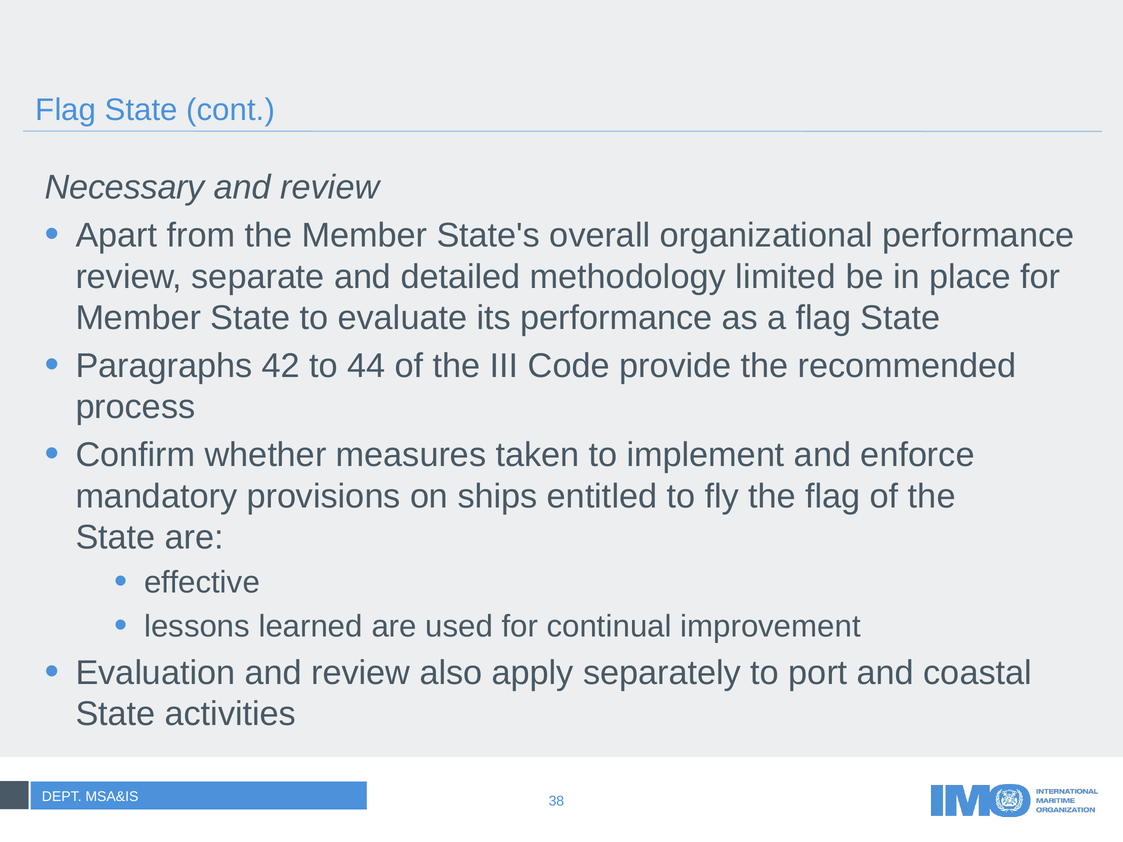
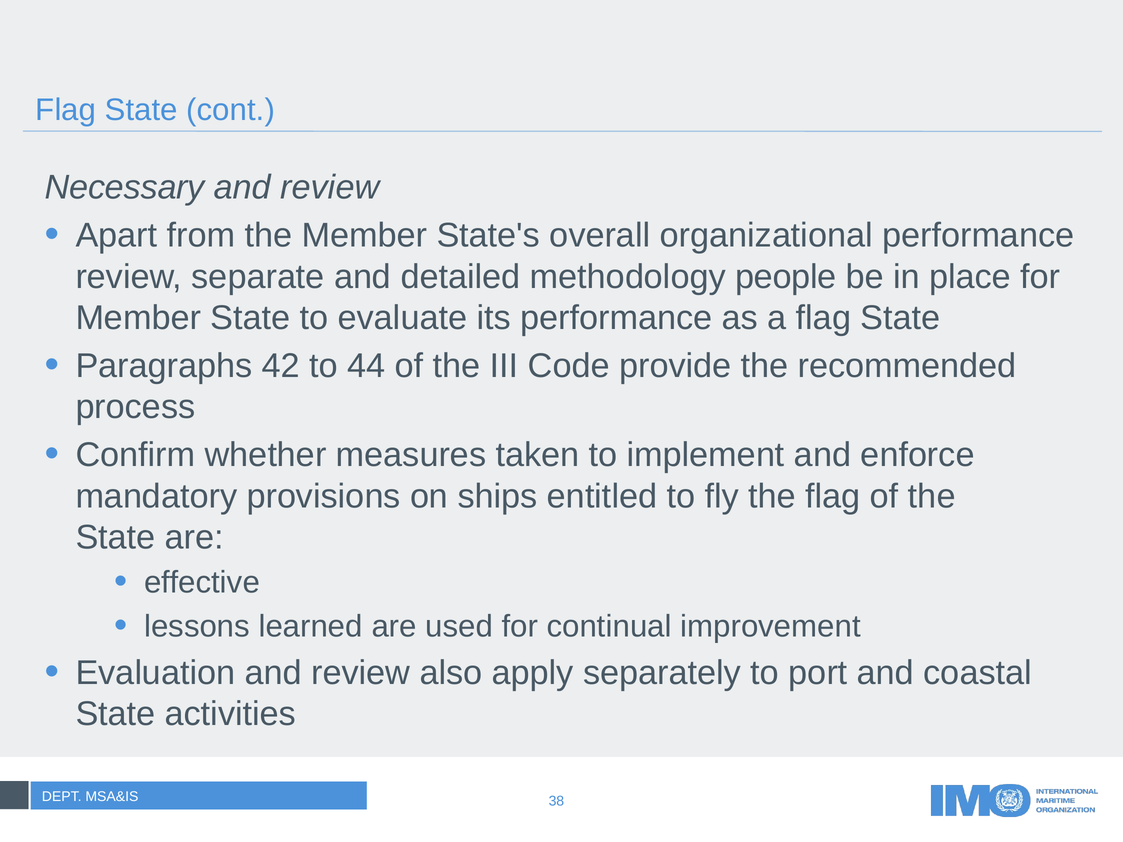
limited: limited -> people
